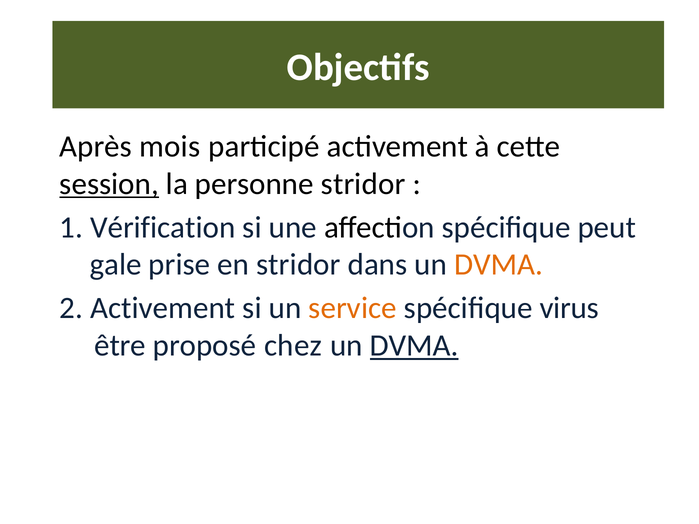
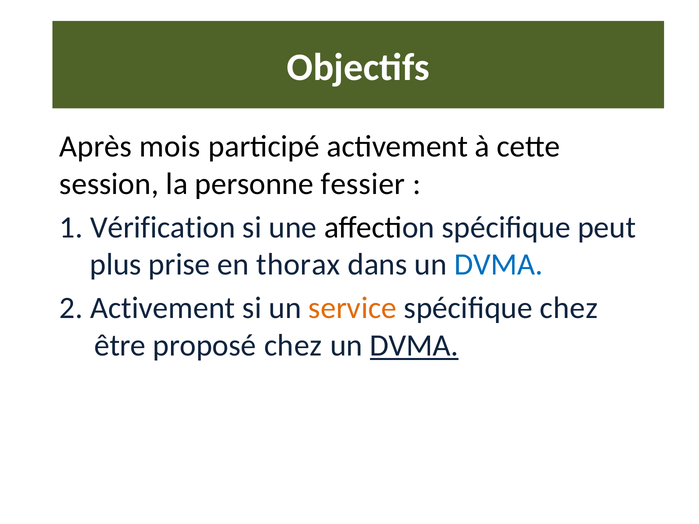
session underline: present -> none
personne stridor: stridor -> fessier
gale: gale -> plus
en stridor: stridor -> thorax
DVMA at (499, 265) colour: orange -> blue
spécifique virus: virus -> chez
